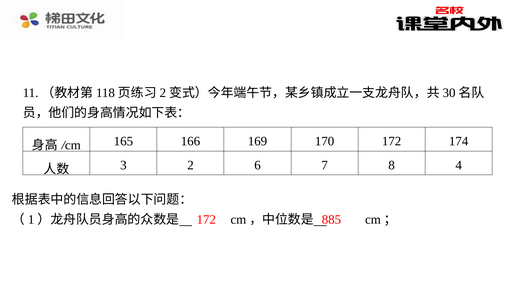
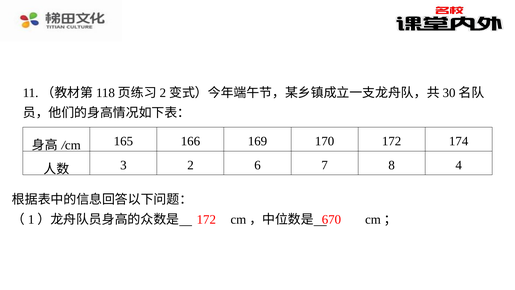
885: 885 -> 670
